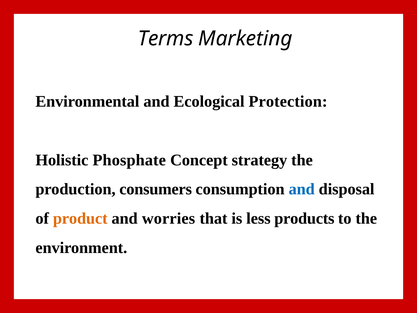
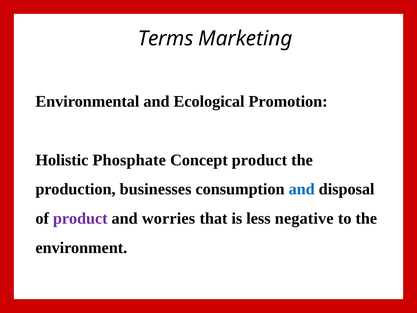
Protection: Protection -> Promotion
Concept strategy: strategy -> product
consumers: consumers -> businesses
product at (80, 218) colour: orange -> purple
products: products -> negative
